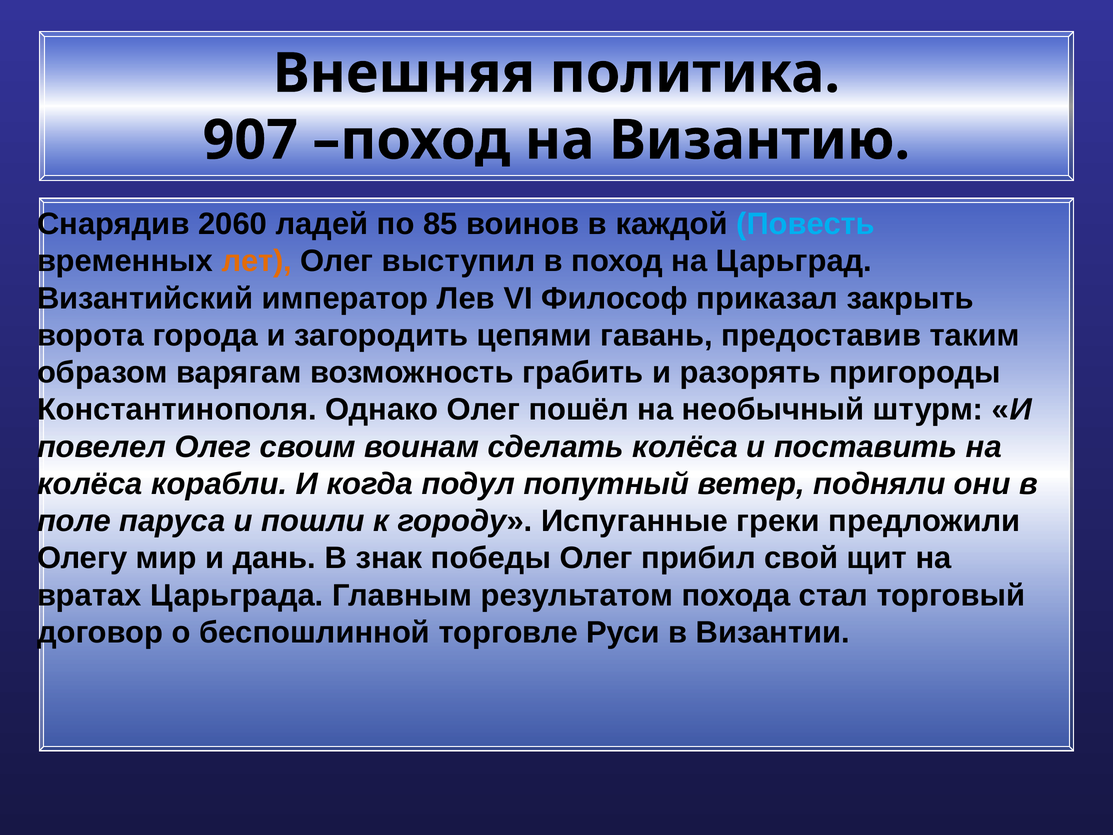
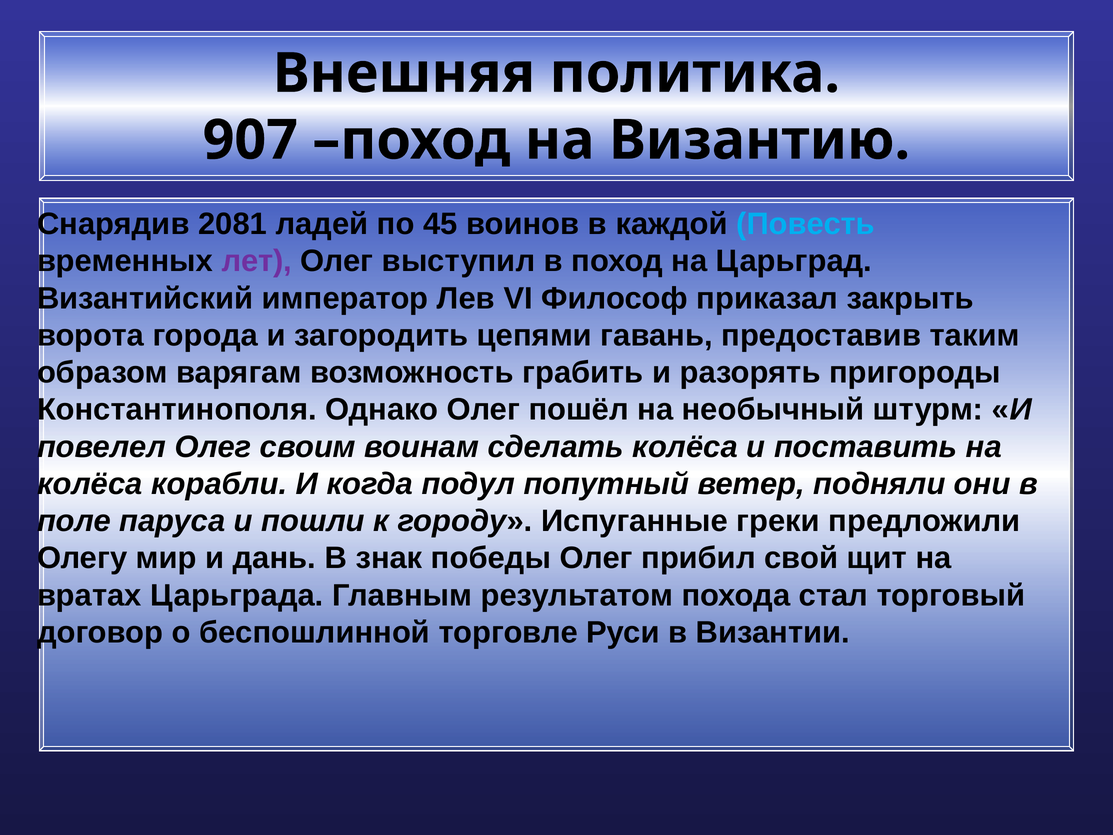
2060: 2060 -> 2081
85: 85 -> 45
лет colour: orange -> purple
